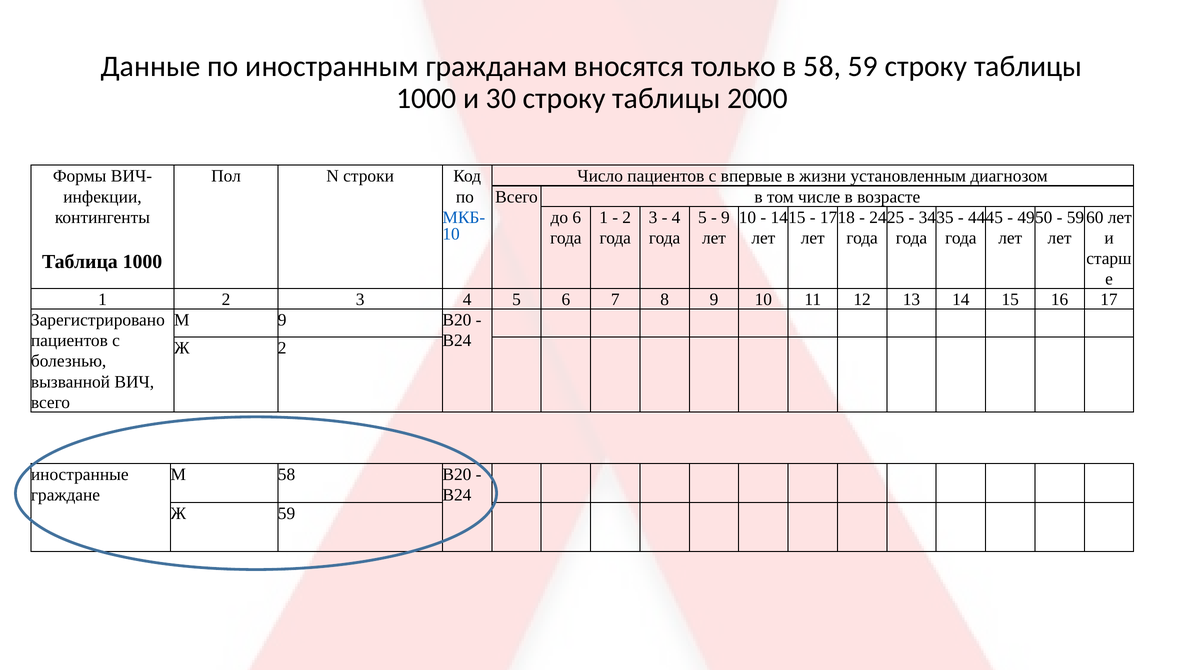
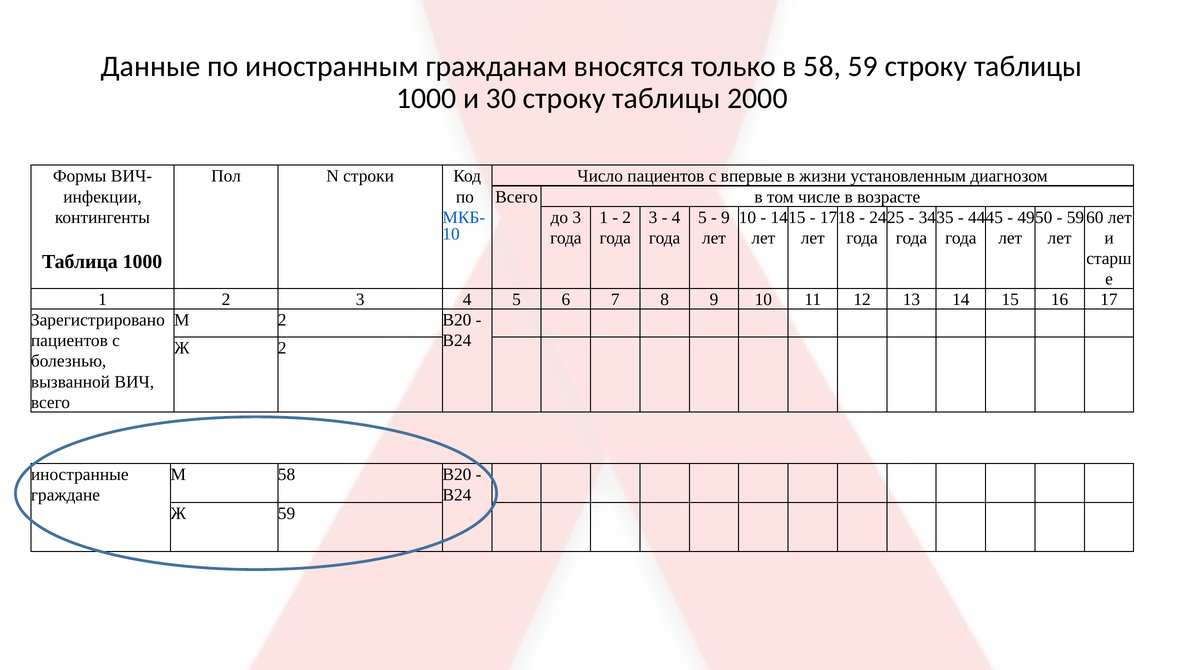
до 6: 6 -> 3
М 9: 9 -> 2
